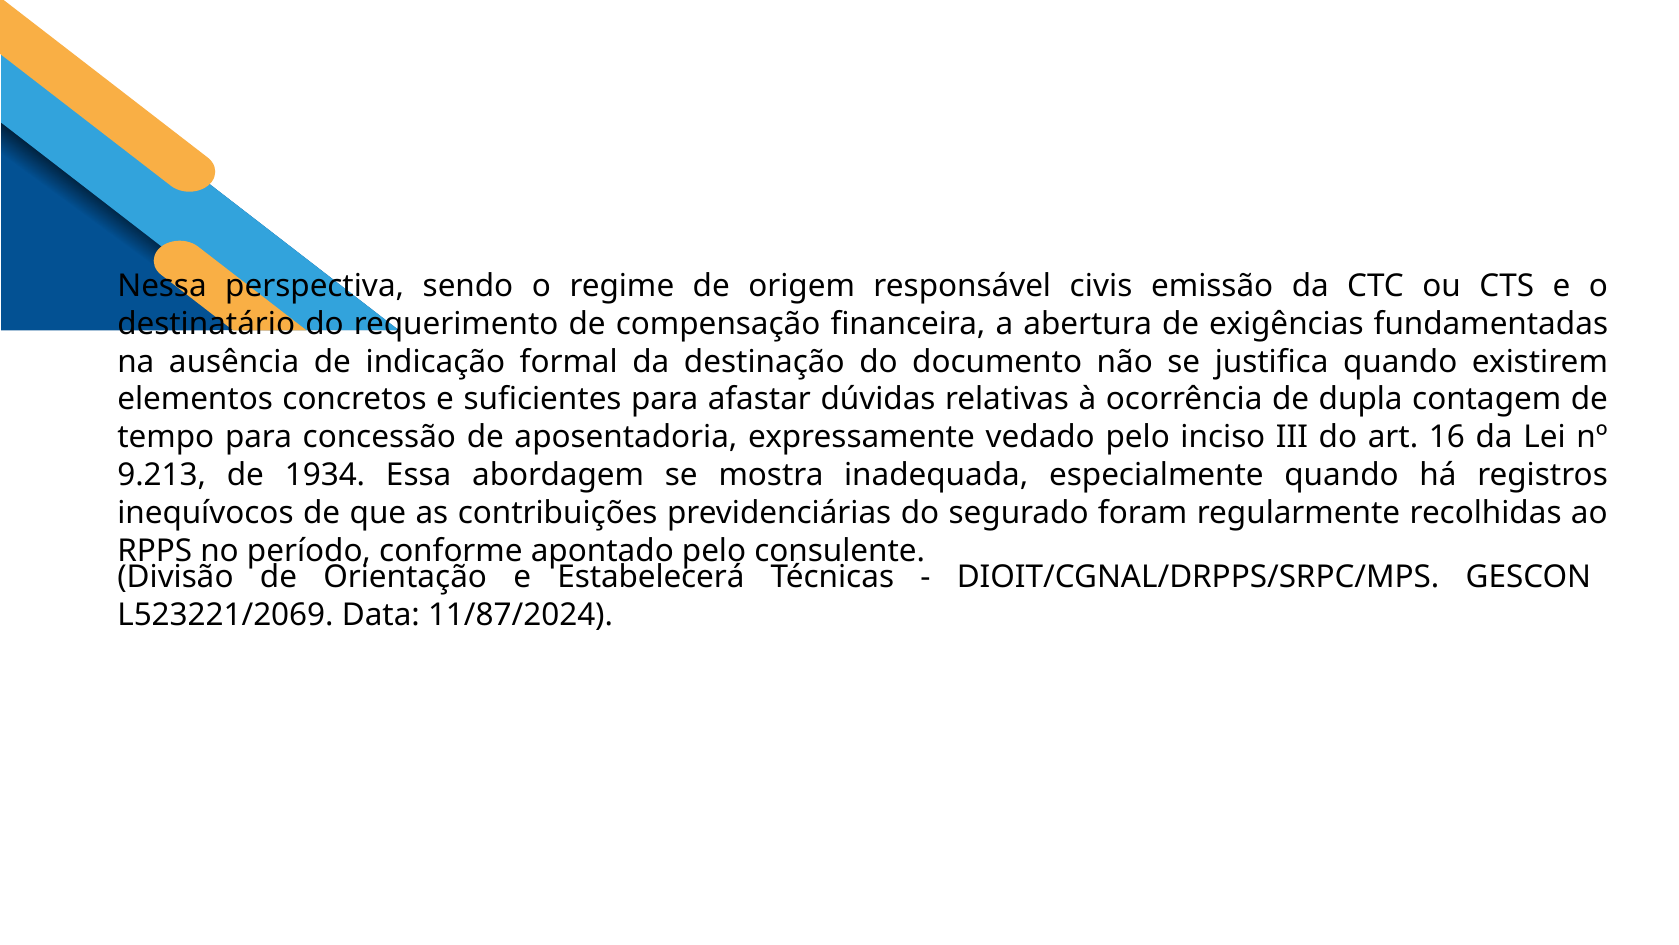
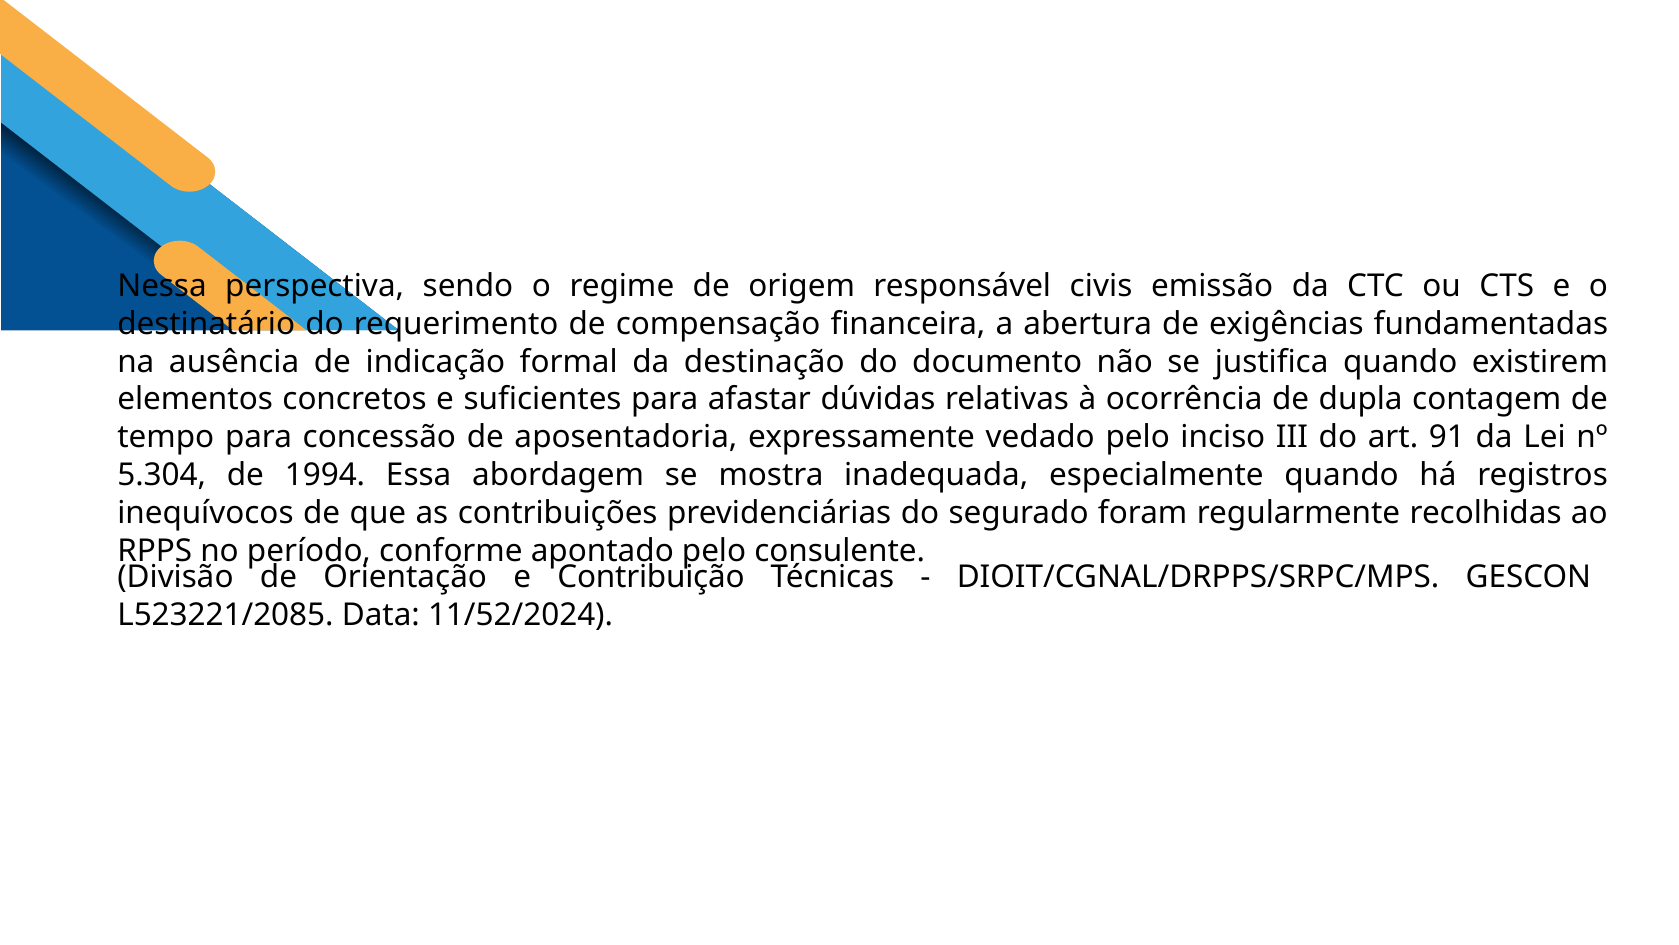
16: 16 -> 91
9.213: 9.213 -> 5.304
1934: 1934 -> 1994
Estabelecerá: Estabelecerá -> Contribuição
L523221/2069: L523221/2069 -> L523221/2085
11/87/2024: 11/87/2024 -> 11/52/2024
